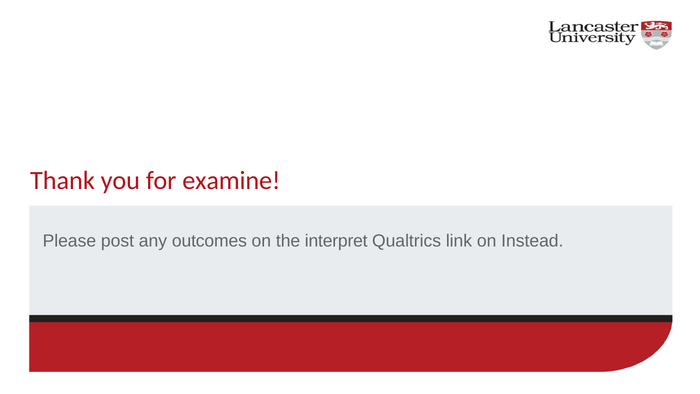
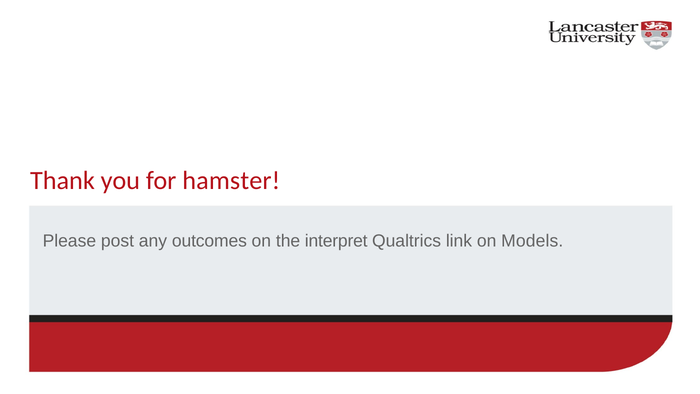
examine: examine -> hamster
Instead: Instead -> Models
